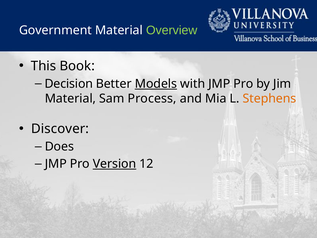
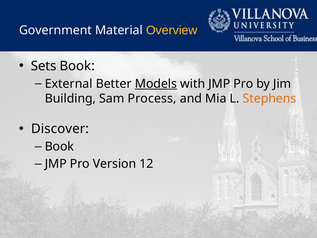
Overview colour: light green -> yellow
This: This -> Sets
Decision: Decision -> External
Material at (70, 98): Material -> Building
Does at (59, 146): Does -> Book
Version underline: present -> none
